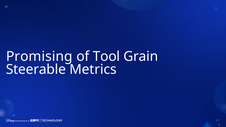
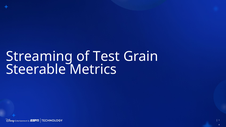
Promising: Promising -> Streaming
Tool: Tool -> Test
